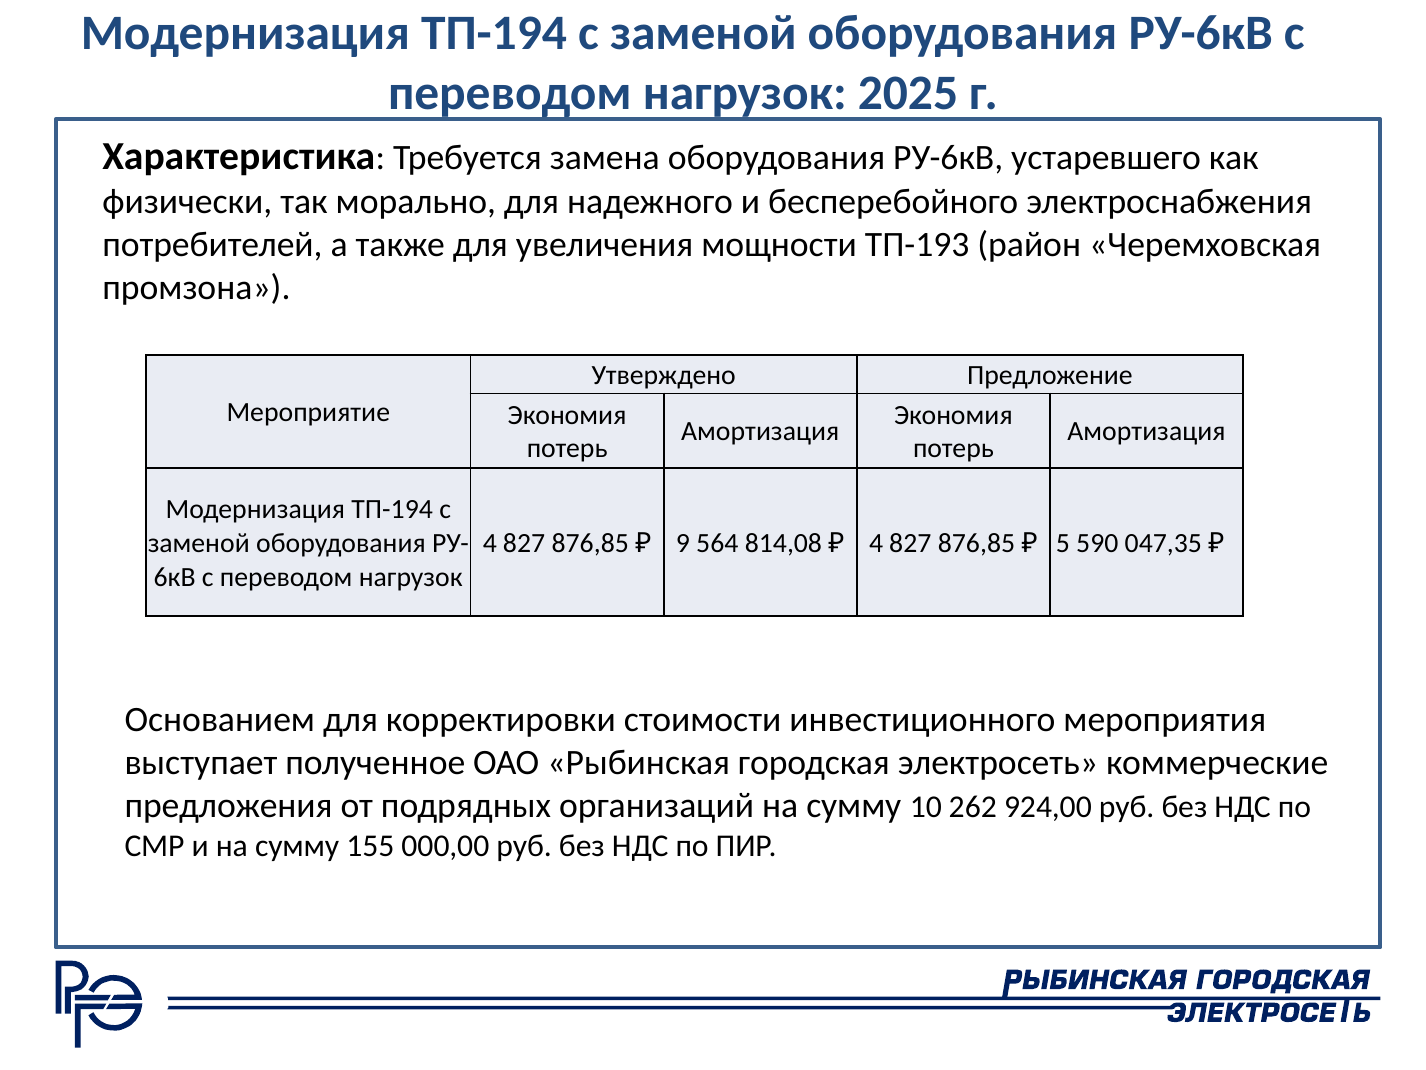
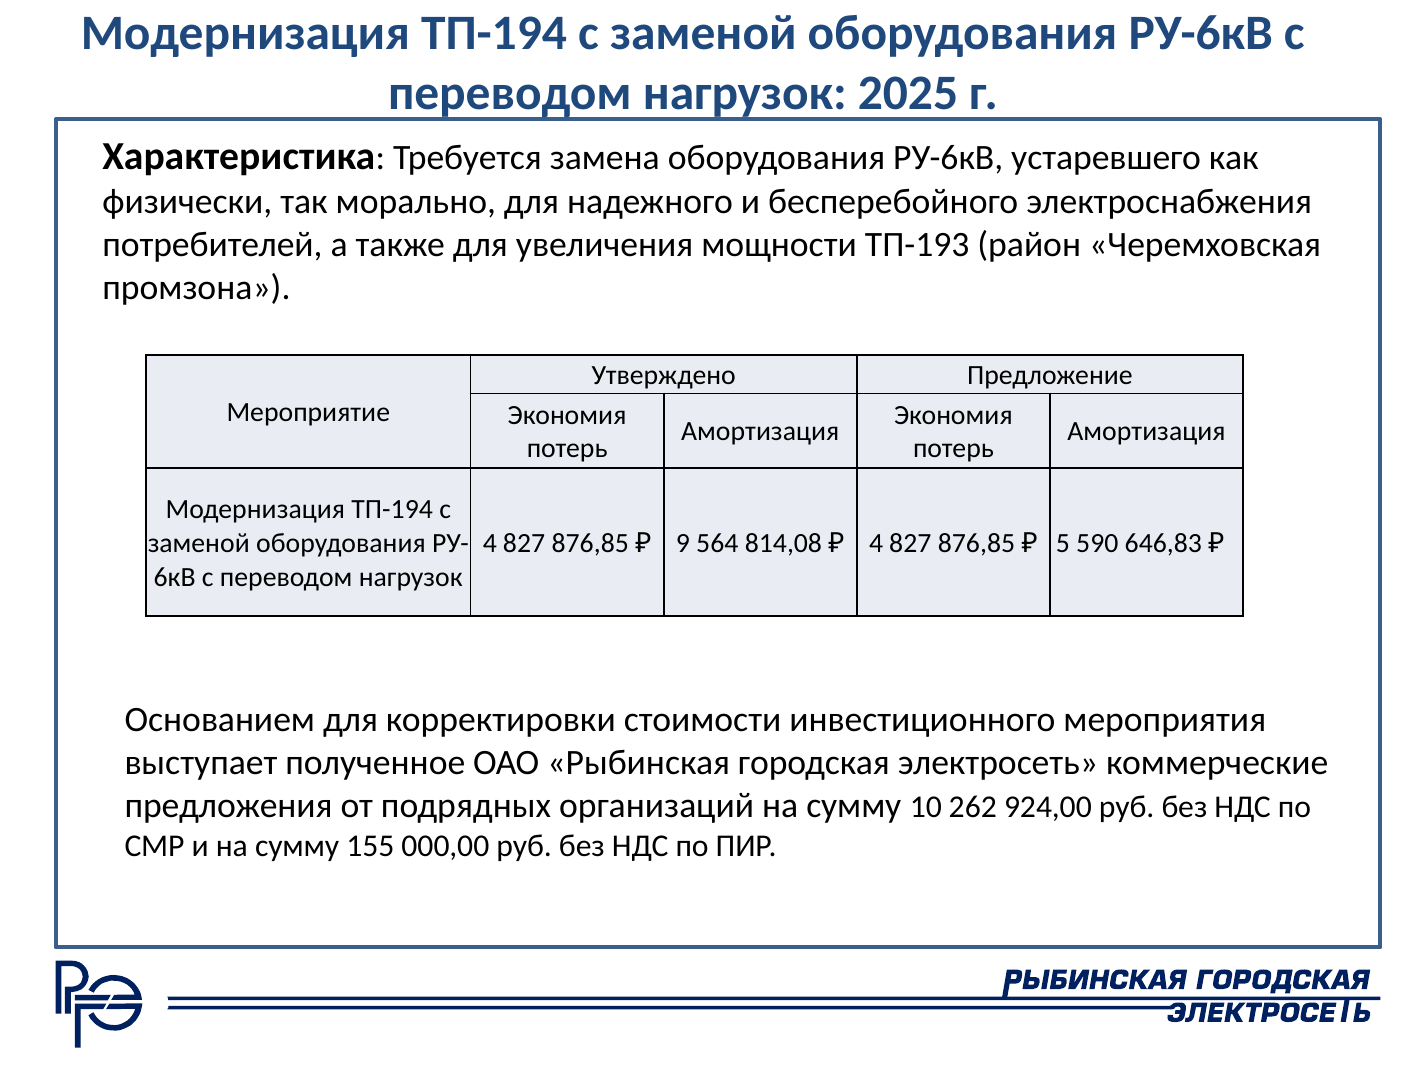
047,35: 047,35 -> 646,83
